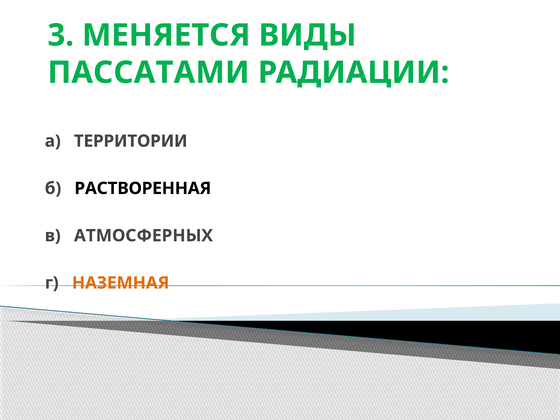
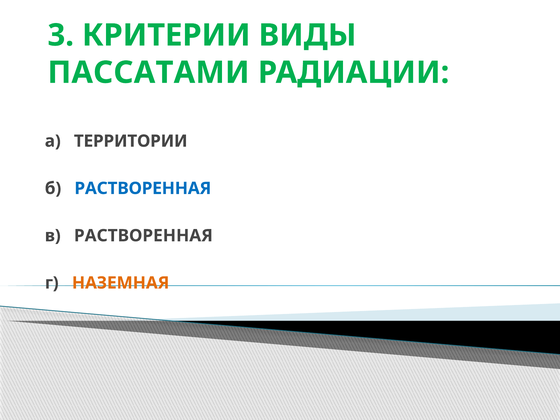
МЕНЯЕТСЯ: МЕНЯЕТСЯ -> КРИТЕРИИ
РАСТВОРЕННАЯ at (143, 188) colour: black -> blue
в АТМОСФЕРНЫХ: АТМОСФЕРНЫХ -> РАСТВОРЕННАЯ
